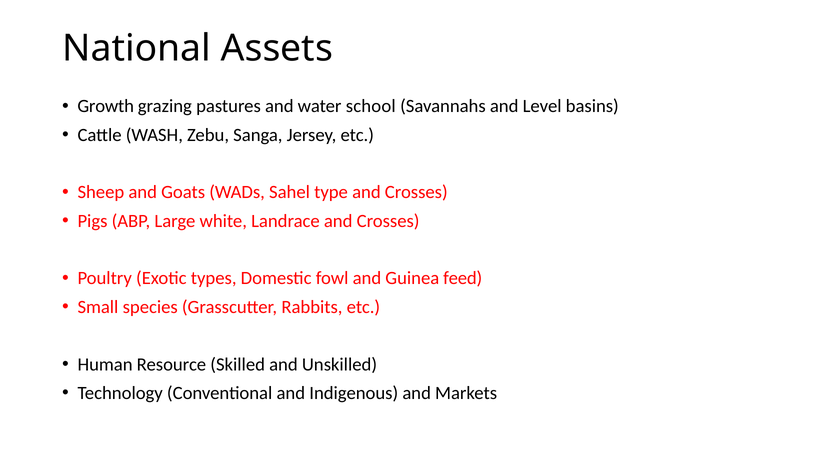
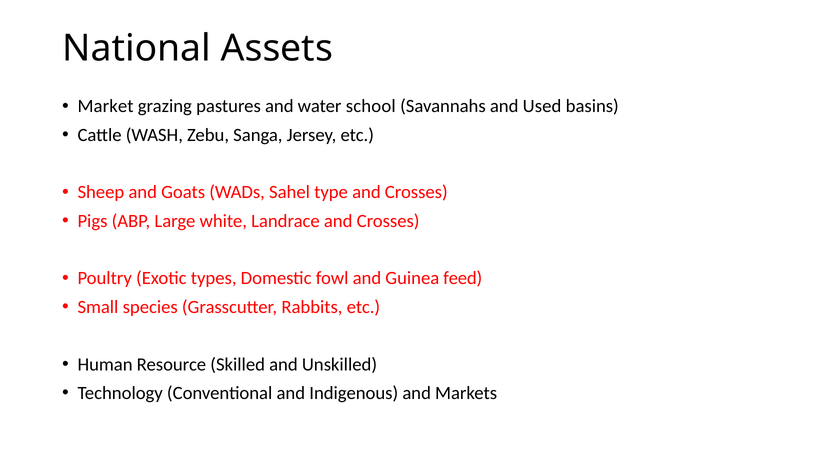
Growth: Growth -> Market
Level: Level -> Used
